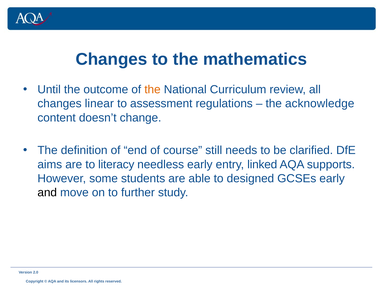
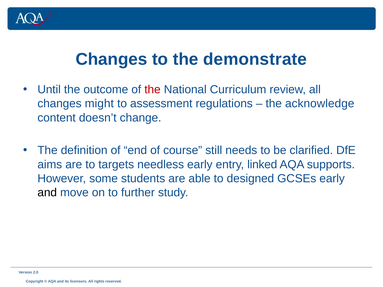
mathematics: mathematics -> demonstrate
the at (153, 90) colour: orange -> red
linear: linear -> might
literacy: literacy -> targets
